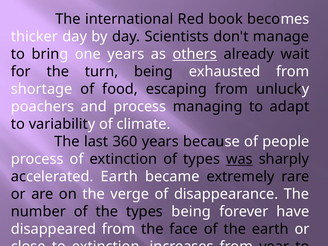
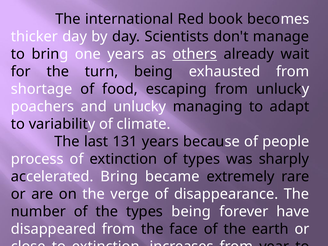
and process: process -> unlucky
360: 360 -> 131
was underline: present -> none
accelerated Earth: Earth -> Bring
